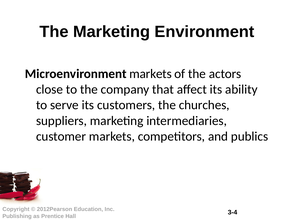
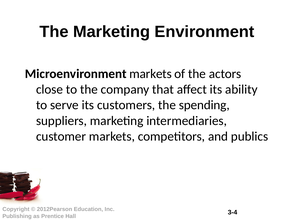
churches: churches -> spending
